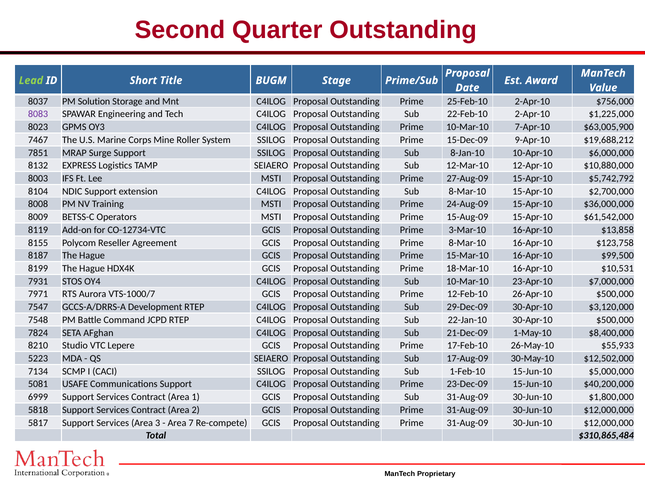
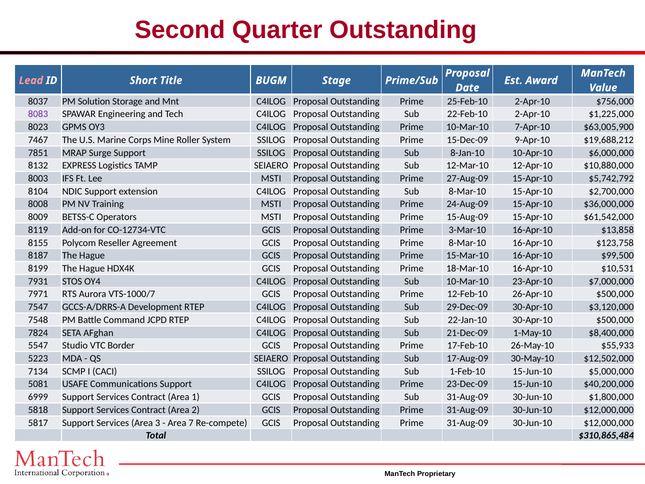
Lead colour: light green -> pink
8210: 8210 -> 5547
Lepere: Lepere -> Border
